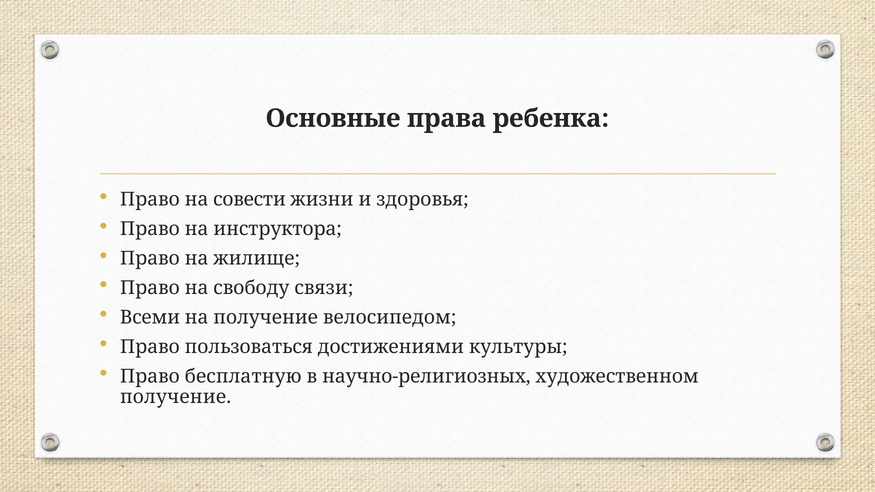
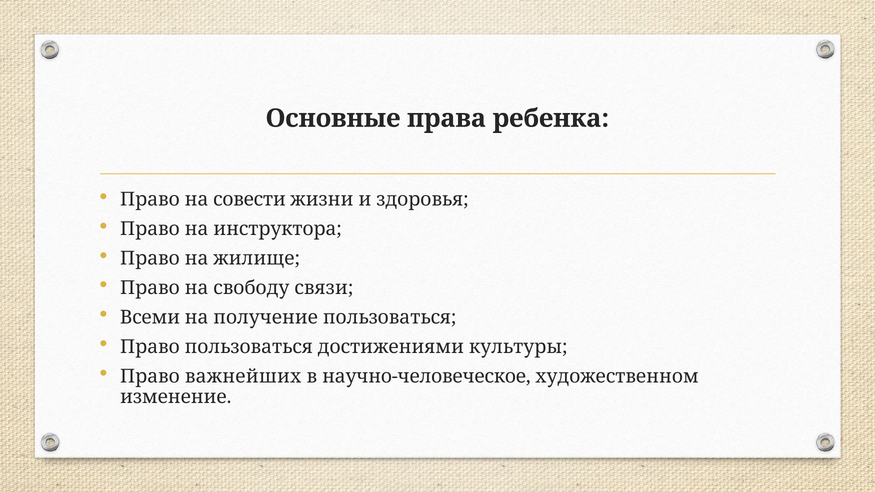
получение велосипедом: велосипедом -> пользоваться
бесплатную: бесплатную -> важнейших
научно-религиозных: научно-религиозных -> научно-человеческое
получение at (176, 397): получение -> изменение
